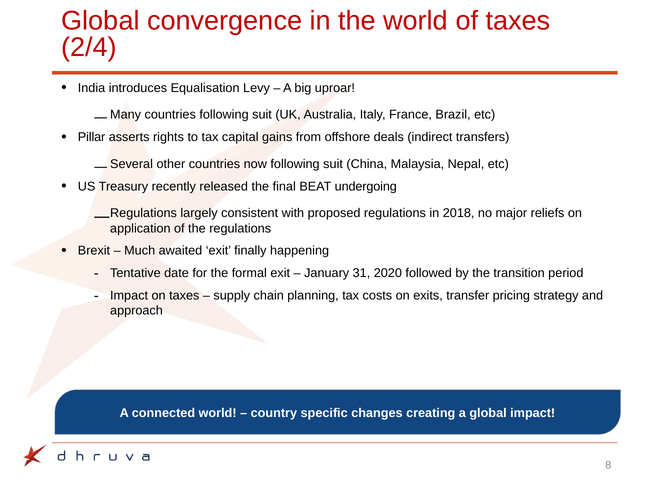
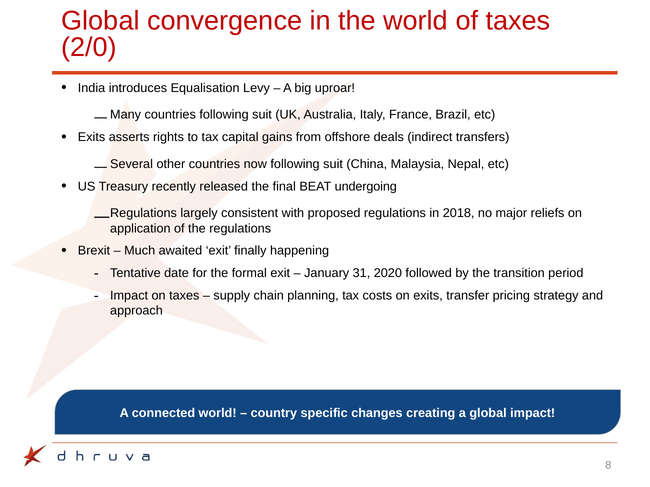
2/4: 2/4 -> 2/0
Pillar at (92, 137): Pillar -> Exits
